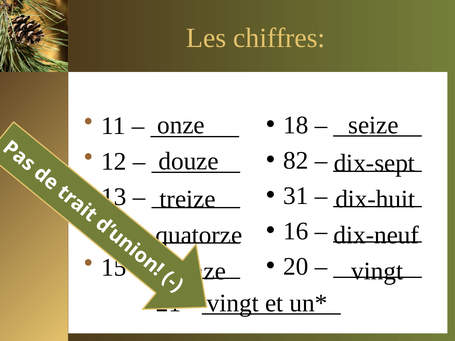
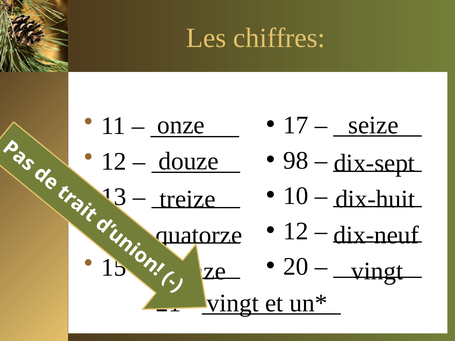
18: 18 -> 17
82: 82 -> 98
31: 31 -> 10
16 at (296, 231): 16 -> 12
